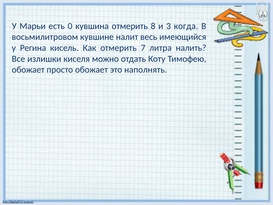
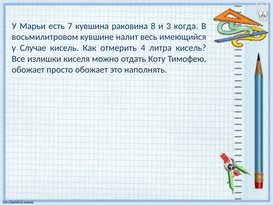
0: 0 -> 7
кувшина отмерить: отмерить -> раковина
Регина: Регина -> Случае
7: 7 -> 4
литра налить: налить -> кисель
